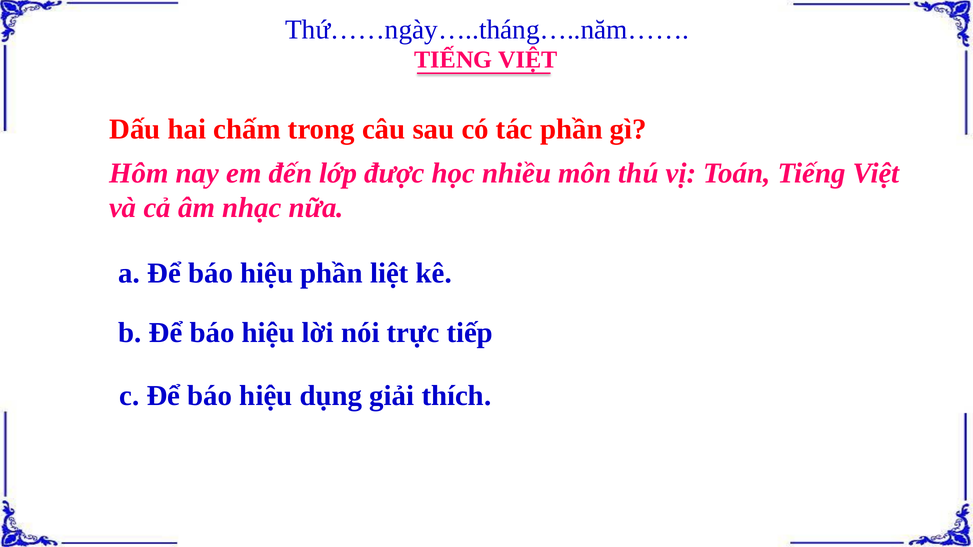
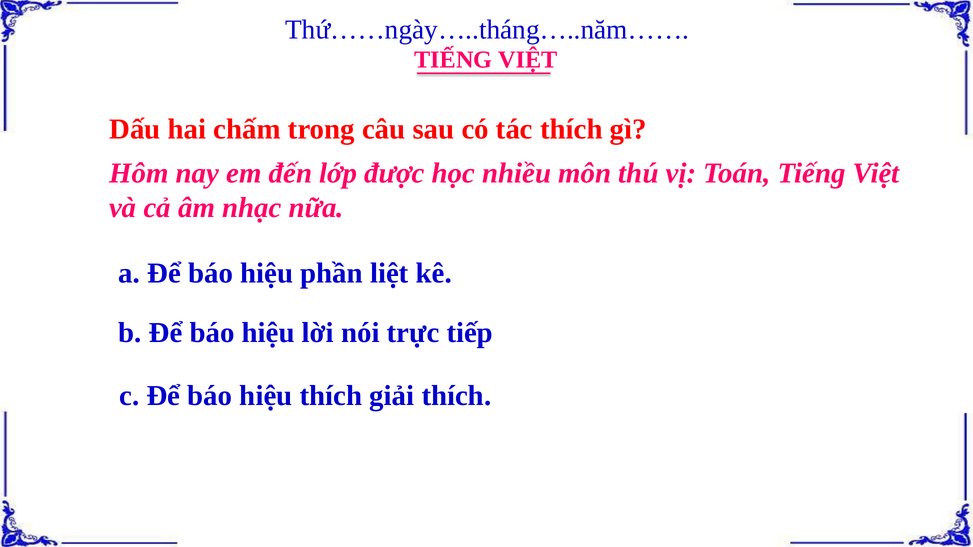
tác phần: phần -> thích
hiệu dụng: dụng -> thích
